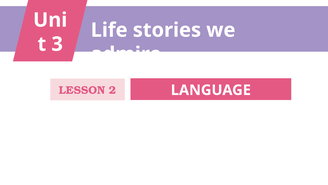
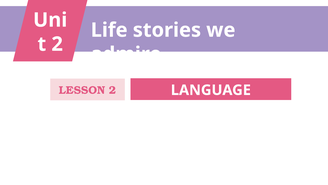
3 at (57, 44): 3 -> 2
